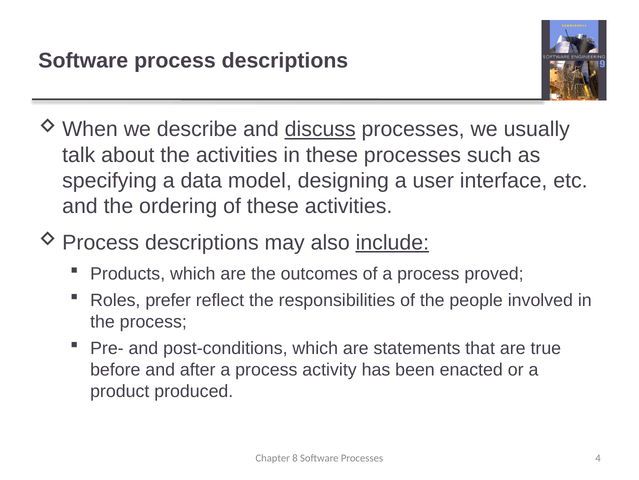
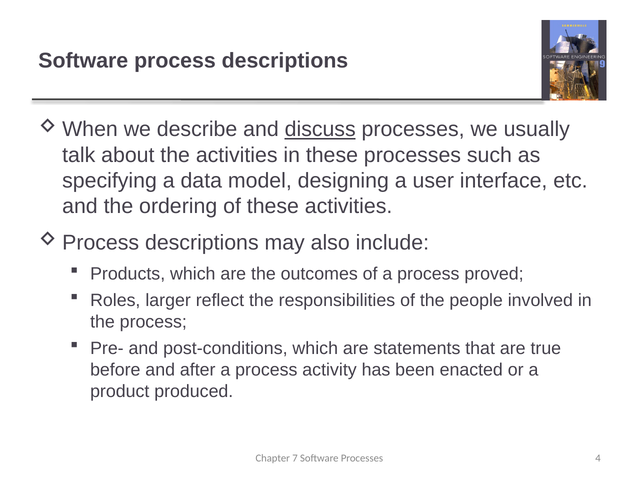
include underline: present -> none
prefer: prefer -> larger
8: 8 -> 7
